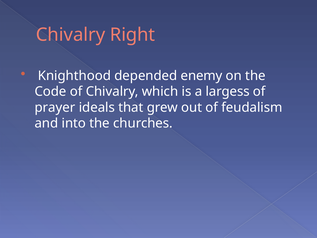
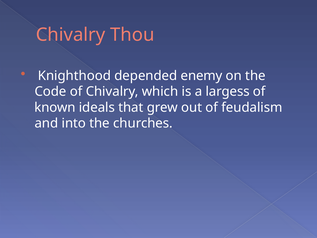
Right: Right -> Thou
prayer: prayer -> known
